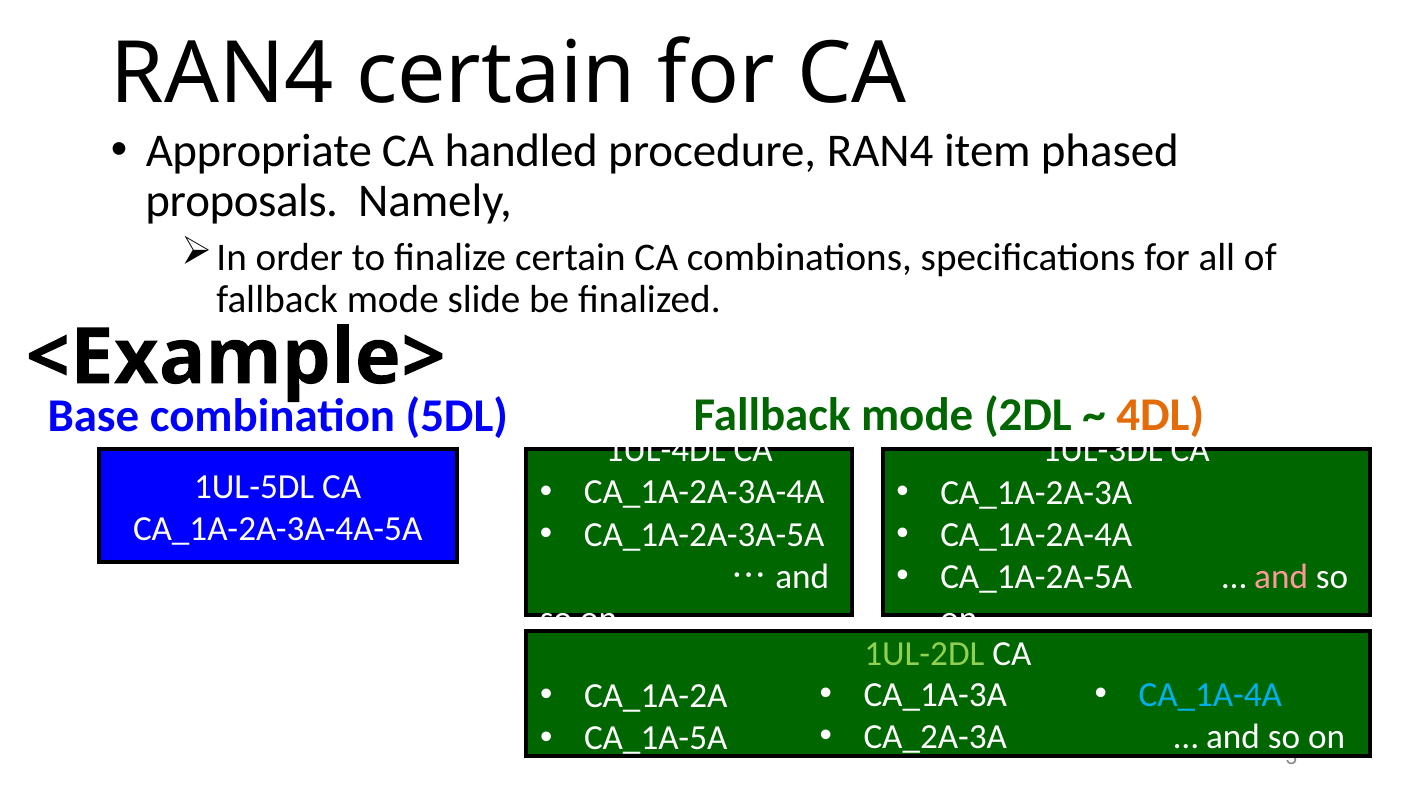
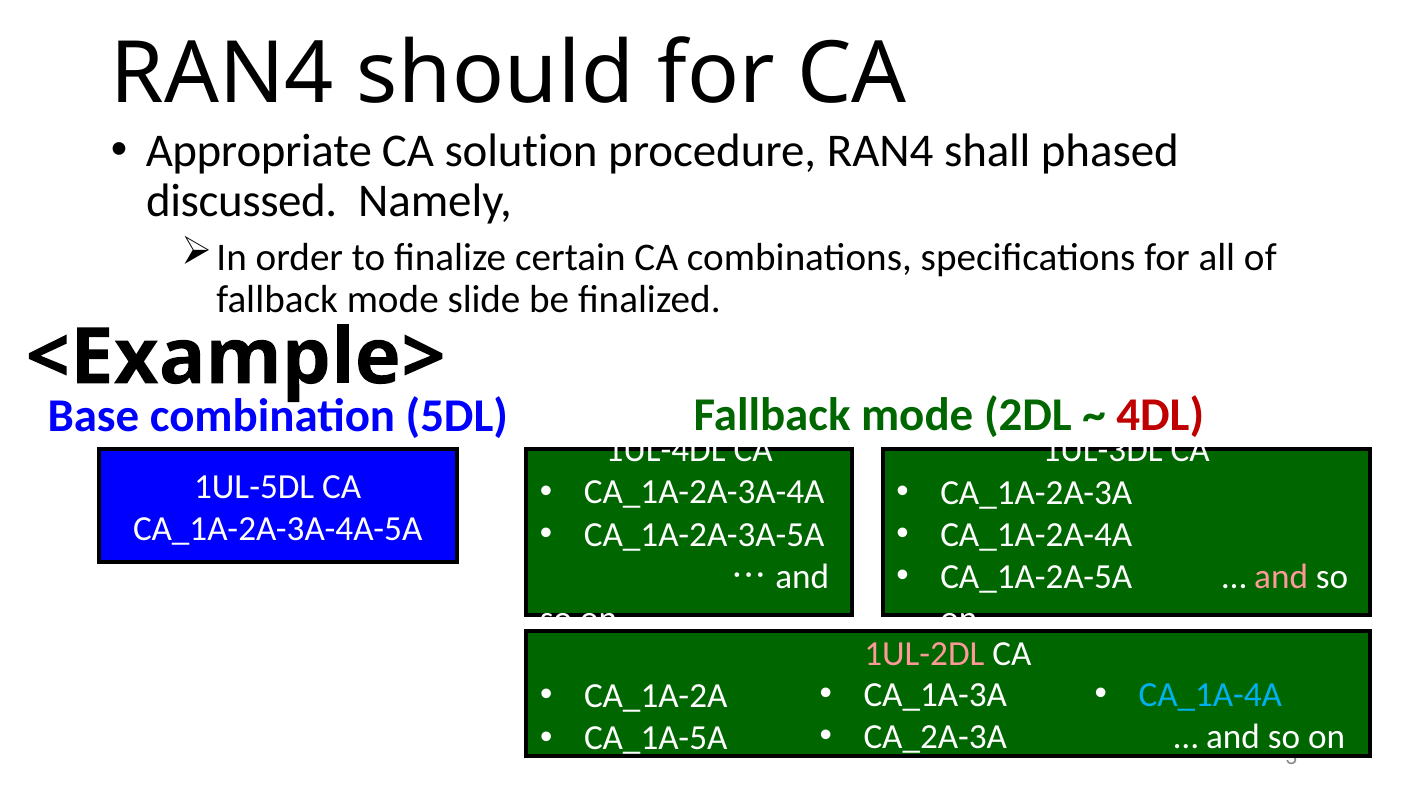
RAN4 certain: certain -> should
handled: handled -> solution
item: item -> shall
proposals: proposals -> discussed
4DL colour: orange -> red
1UL-2DL colour: light green -> pink
